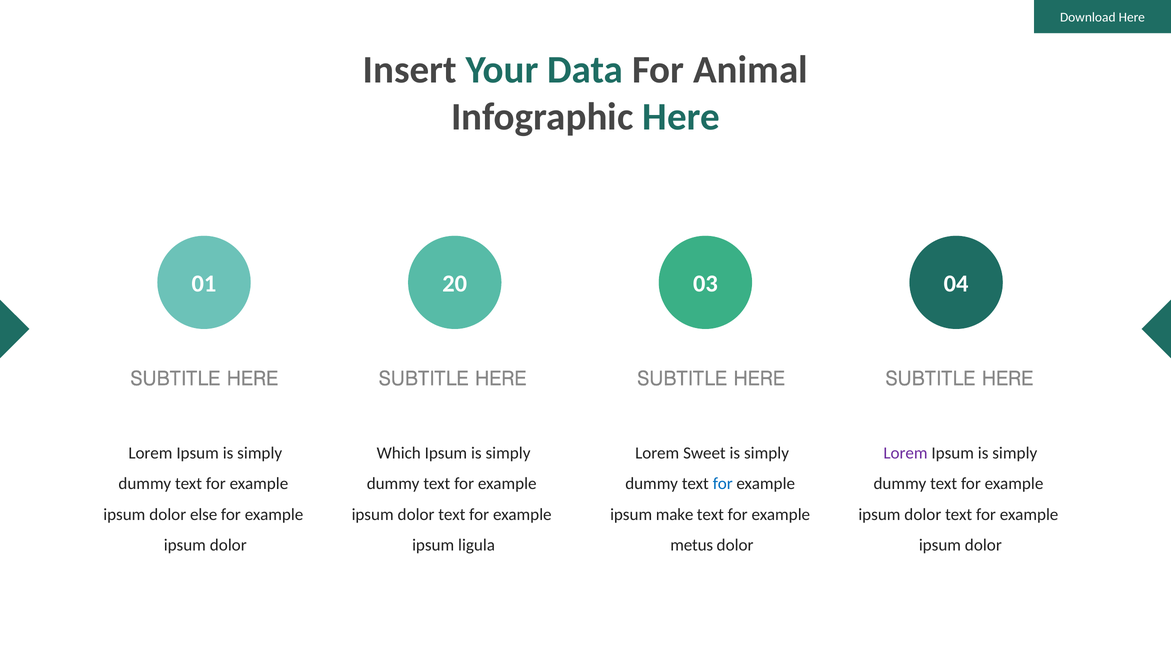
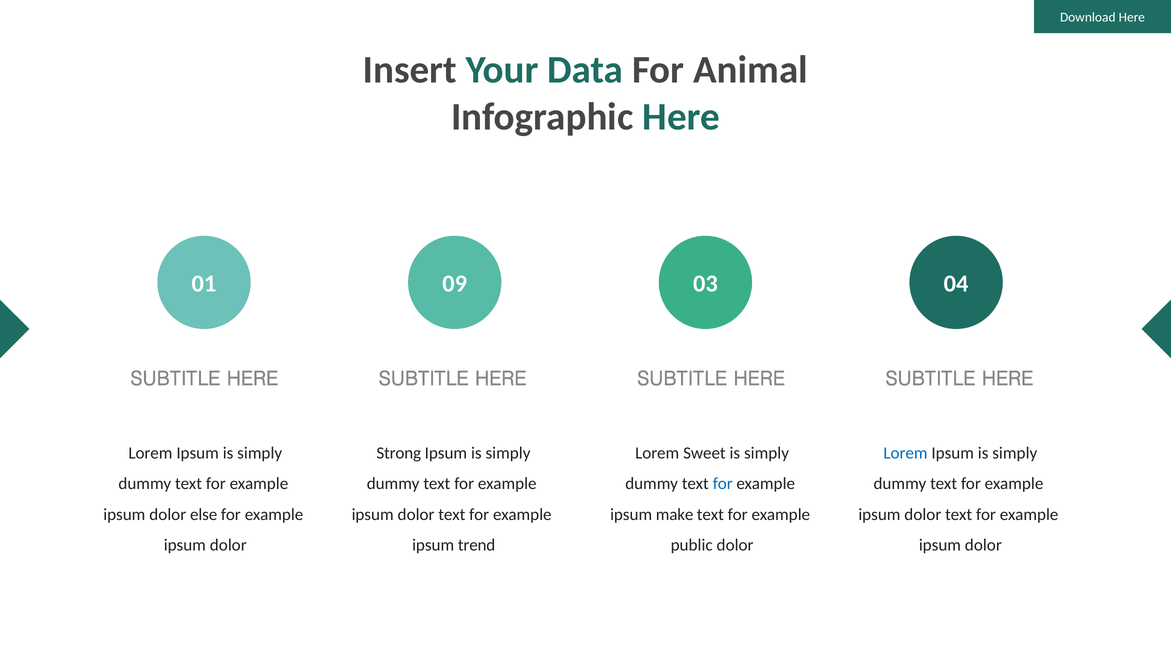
20: 20 -> 09
Which: Which -> Strong
Lorem at (906, 454) colour: purple -> blue
ligula: ligula -> trend
metus: metus -> public
